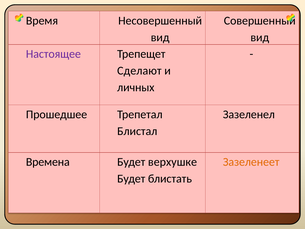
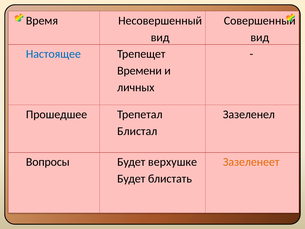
Настоящее colour: purple -> blue
Сделают: Сделают -> Времени
Времена: Времена -> Вопросы
